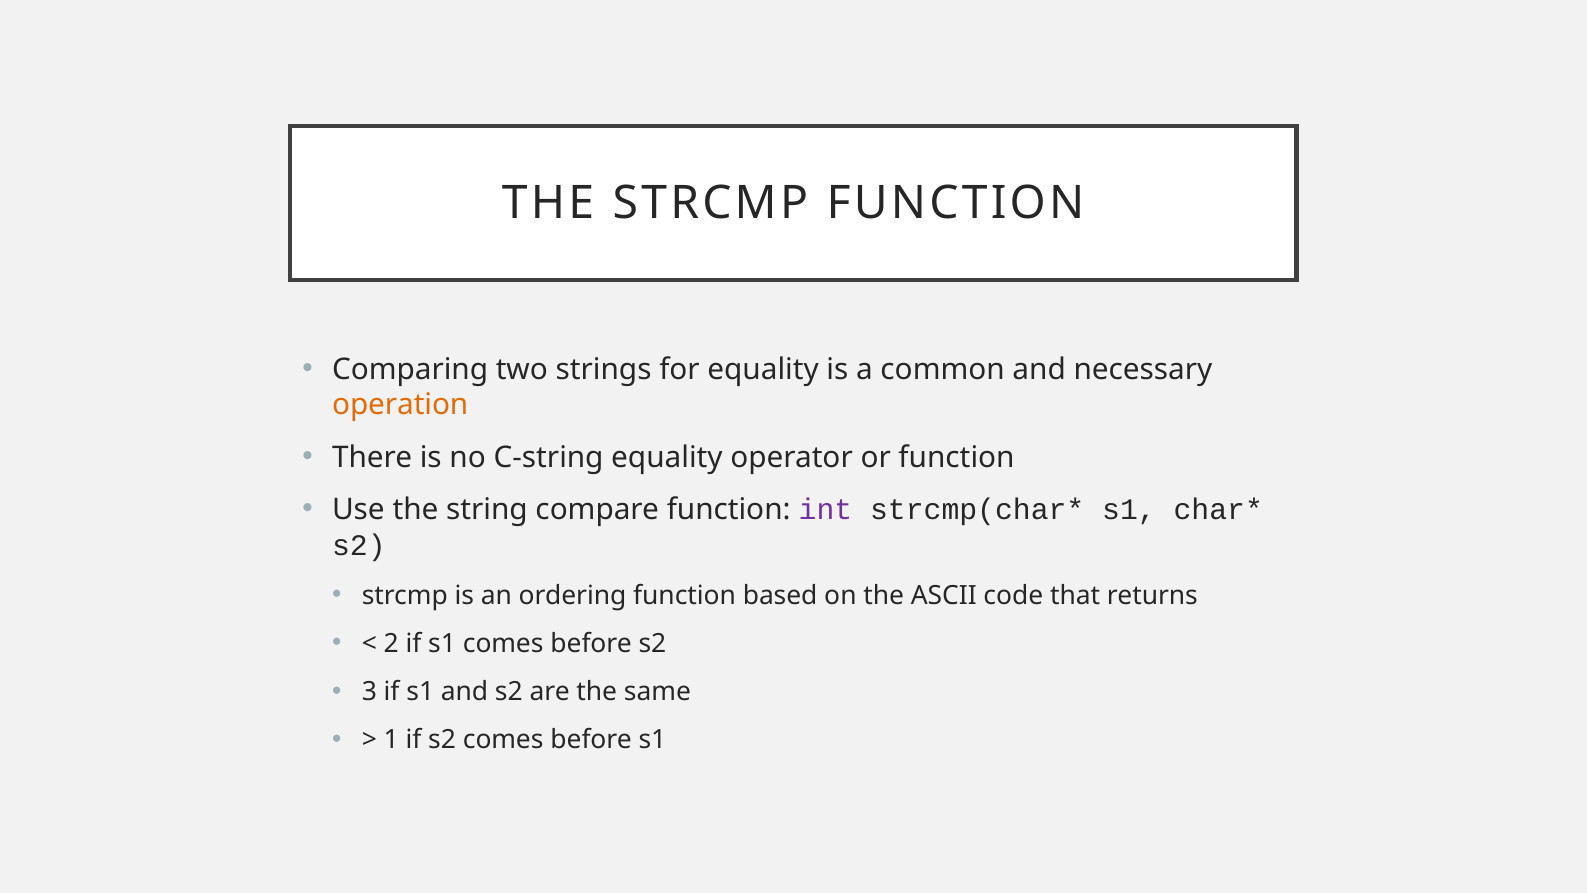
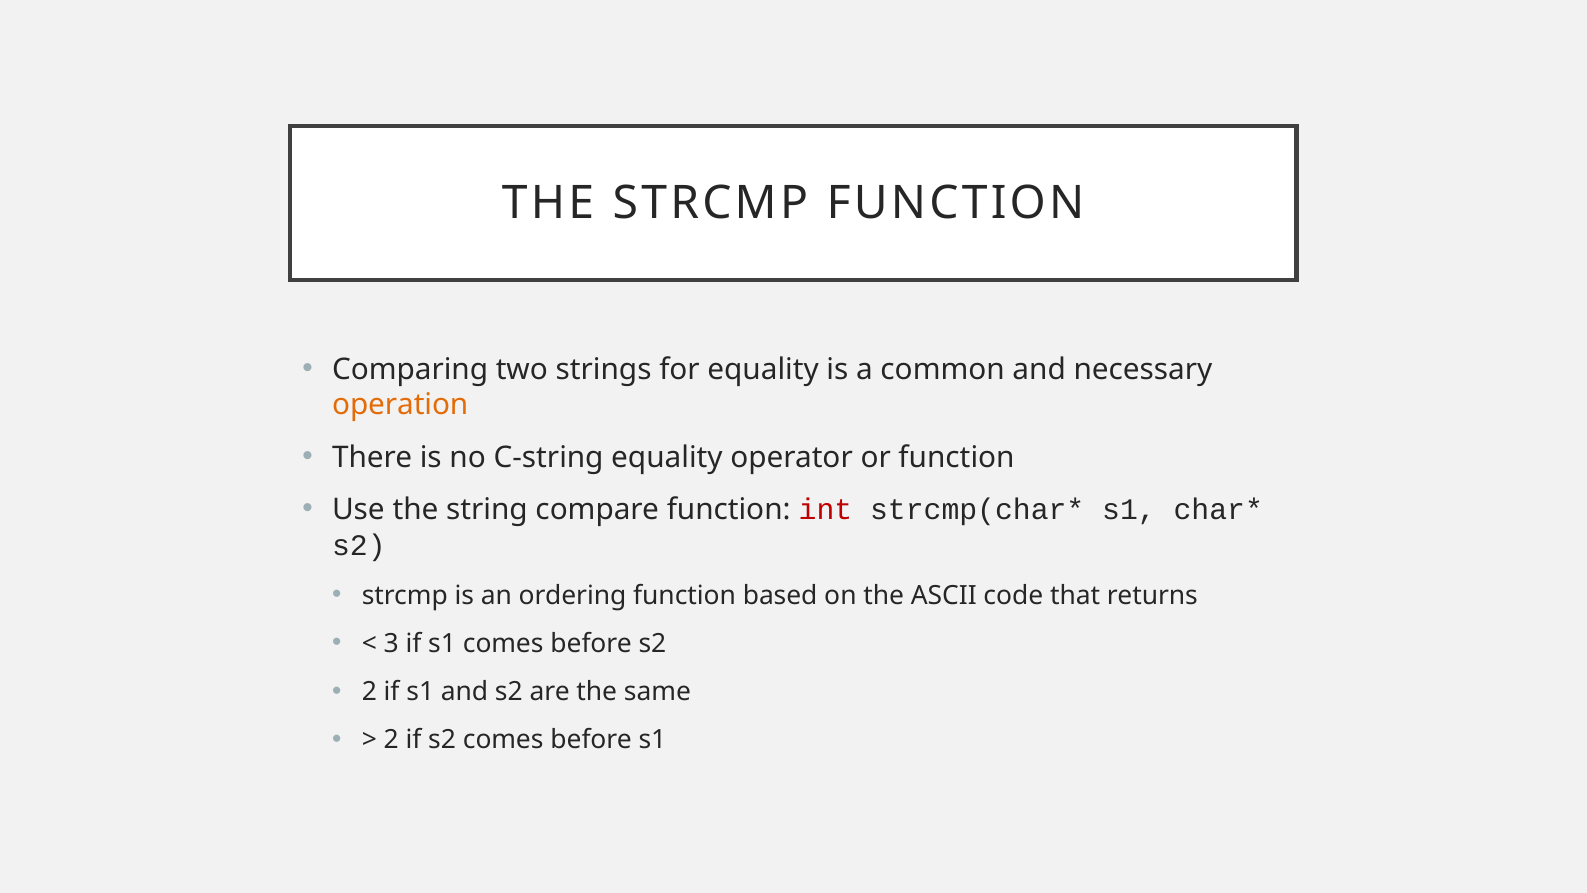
int colour: purple -> red
2: 2 -> 3
3 at (369, 692): 3 -> 2
1 at (391, 740): 1 -> 2
